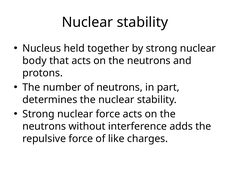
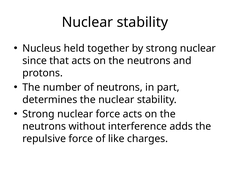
body: body -> since
